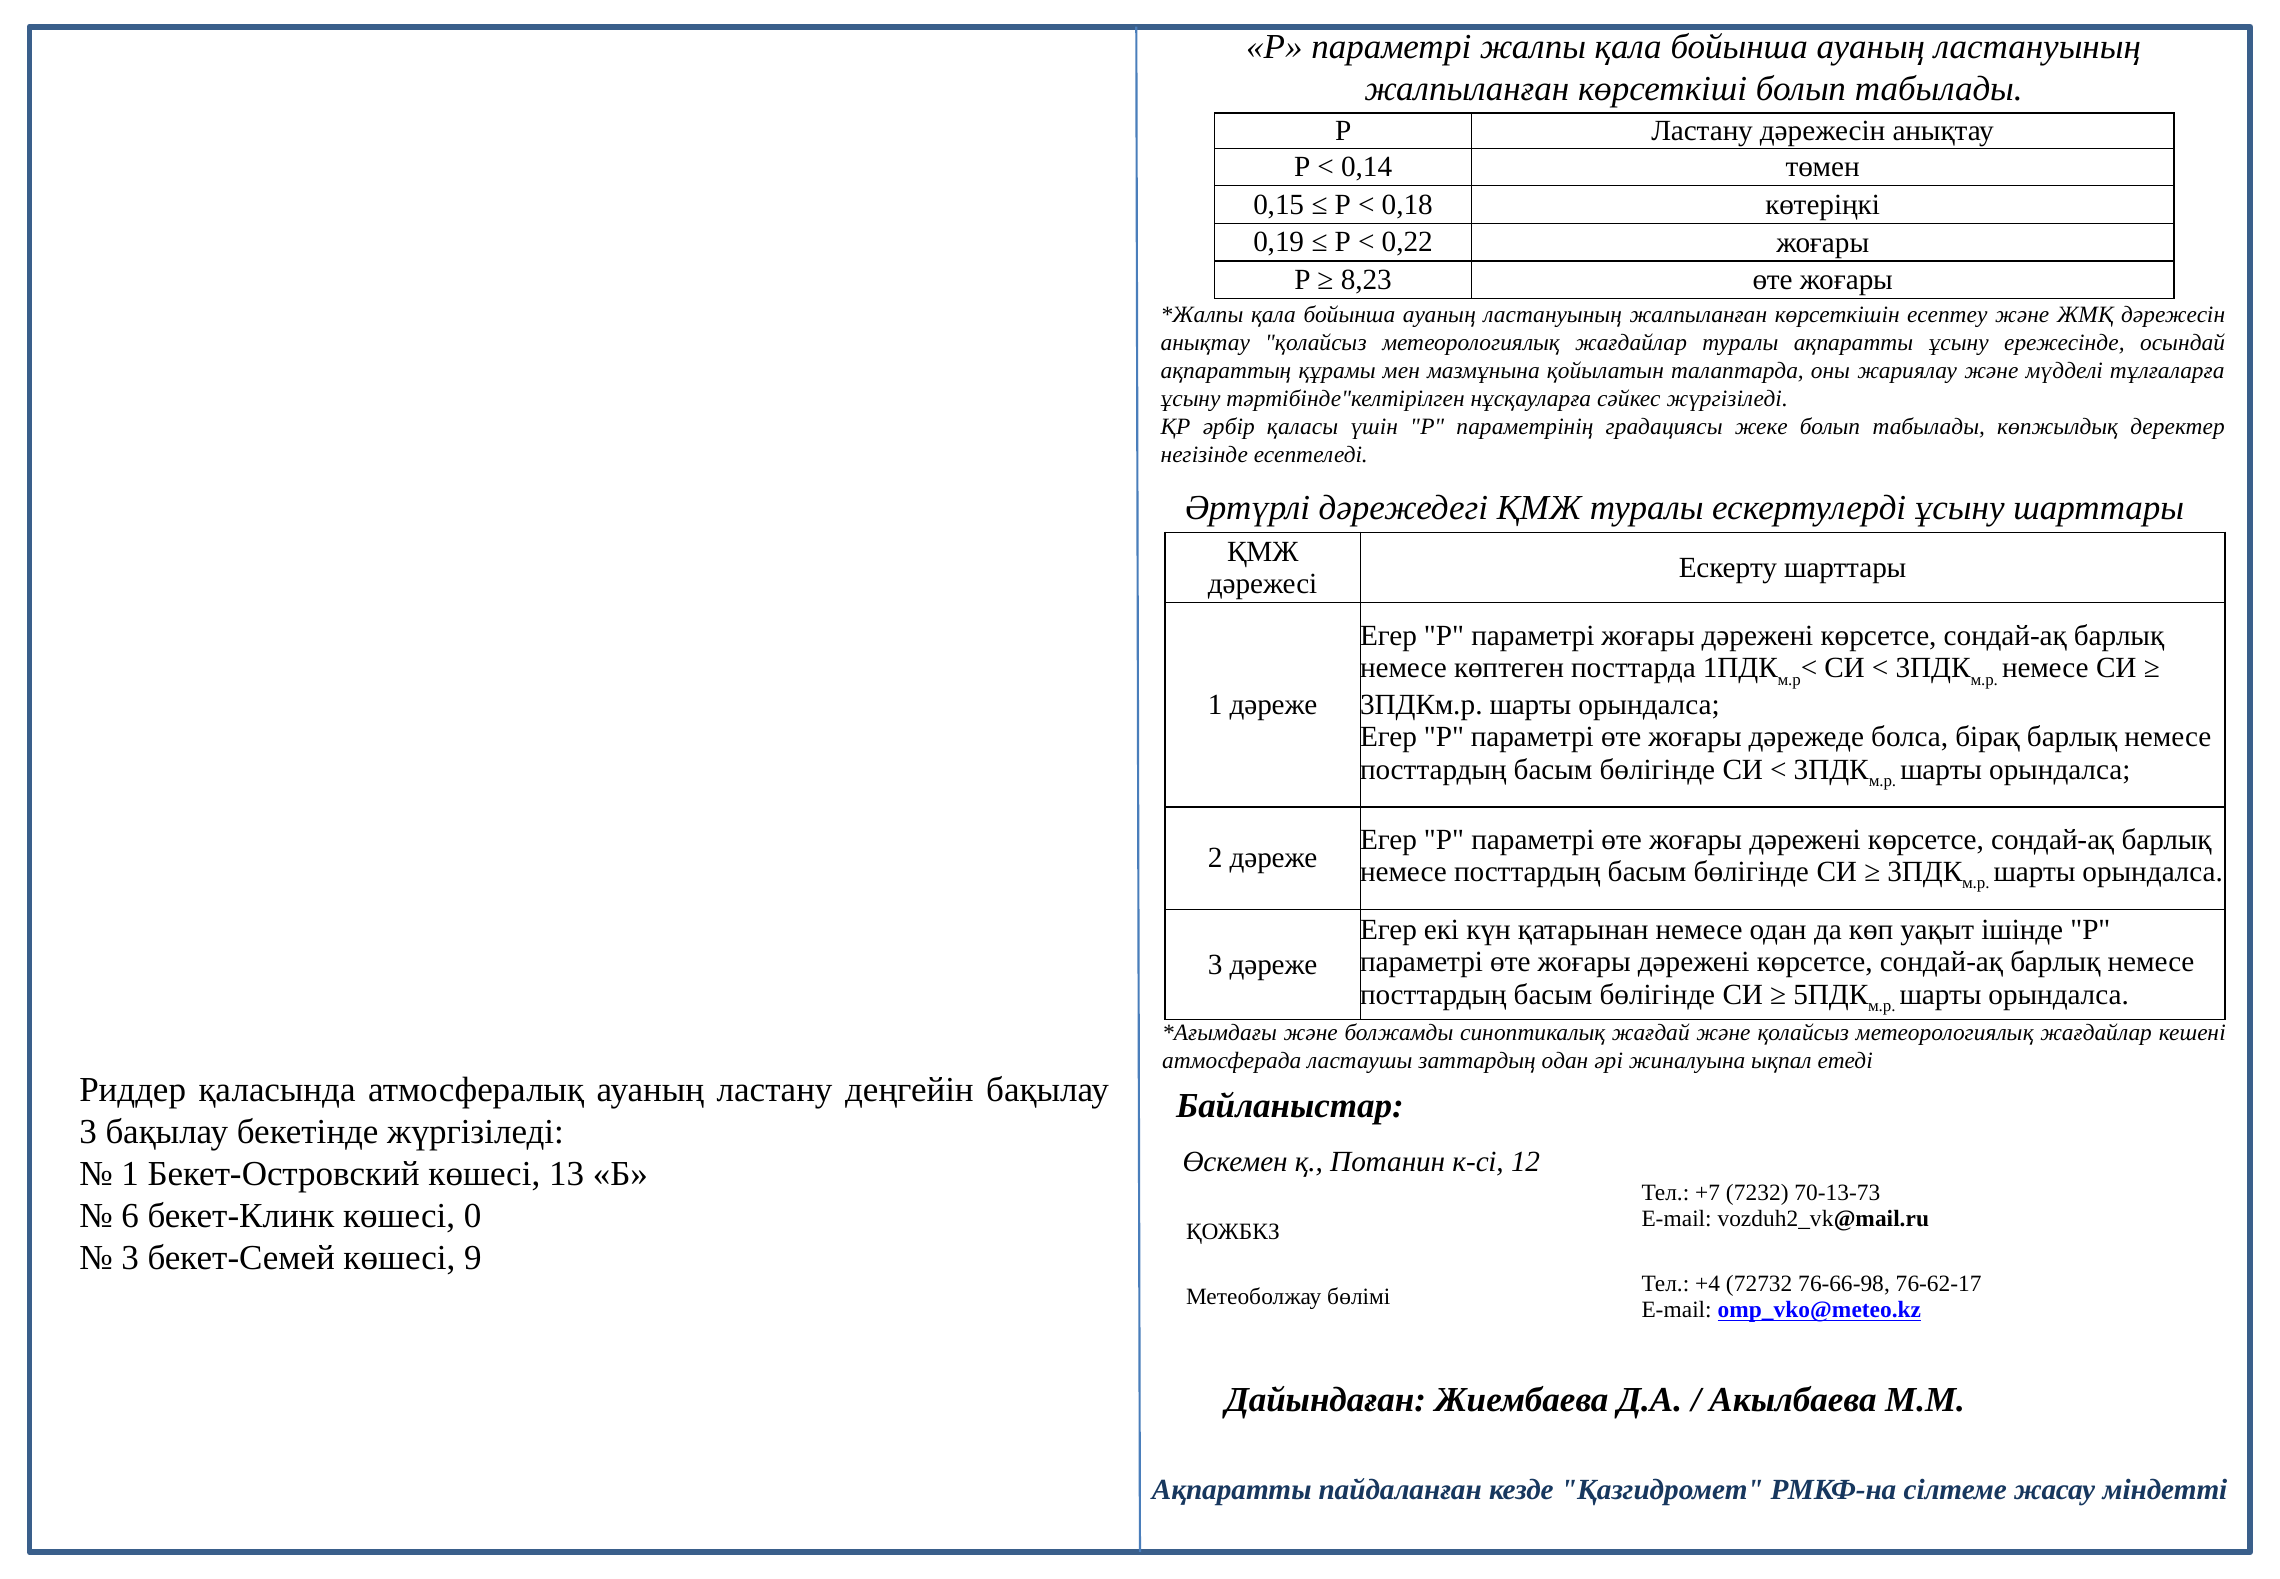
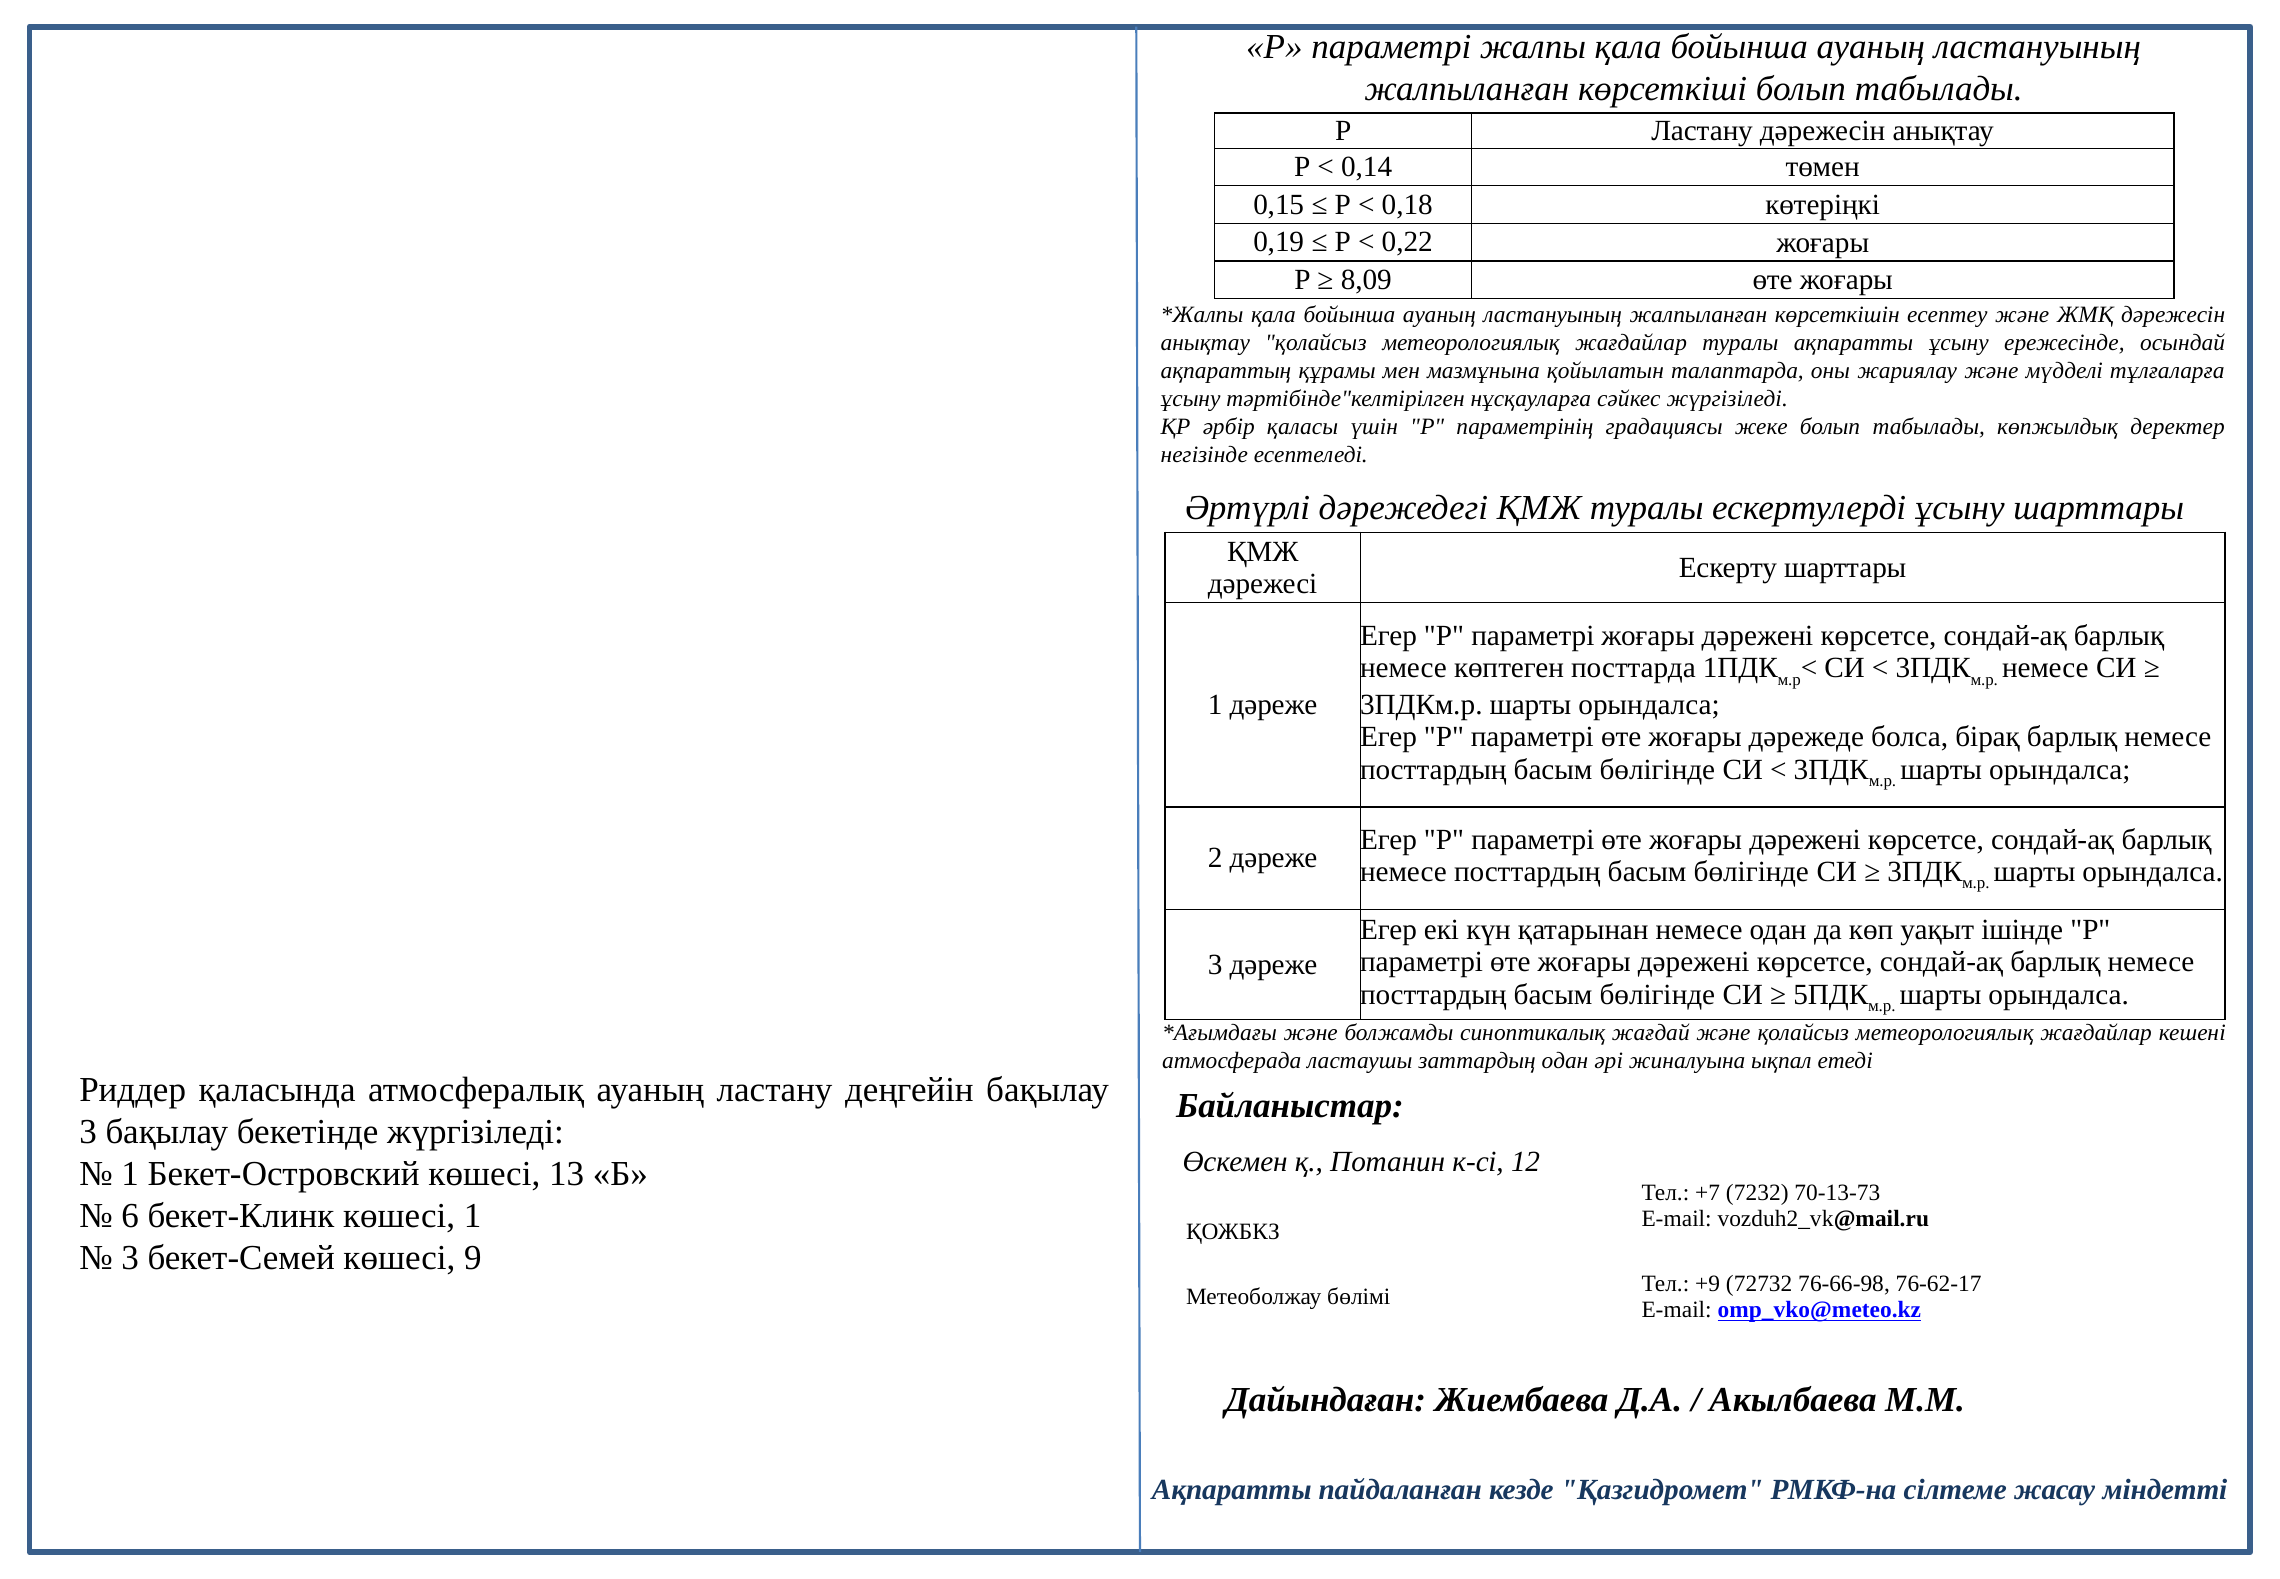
8,23: 8,23 -> 8,09
көшесі 0: 0 -> 1
+4: +4 -> +9
